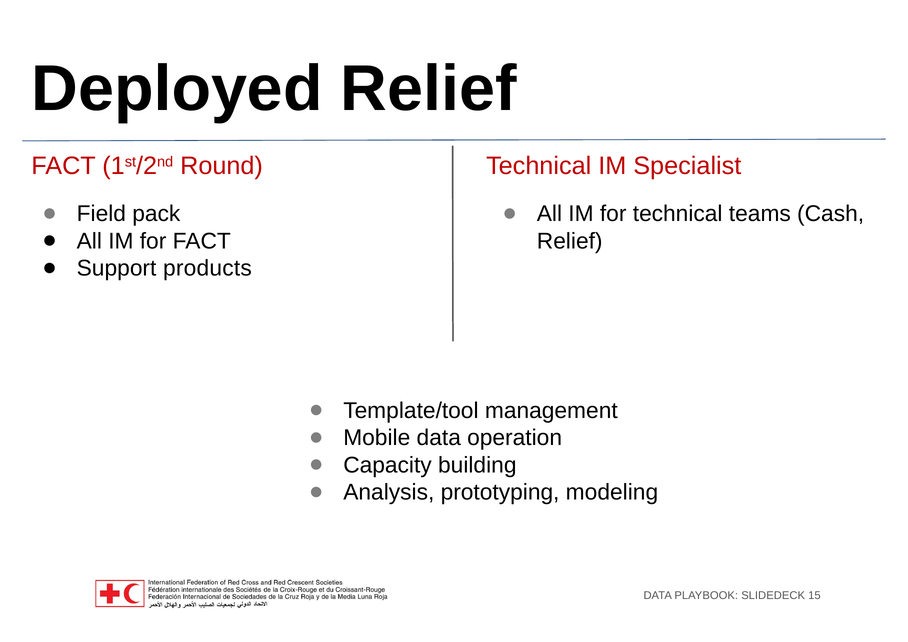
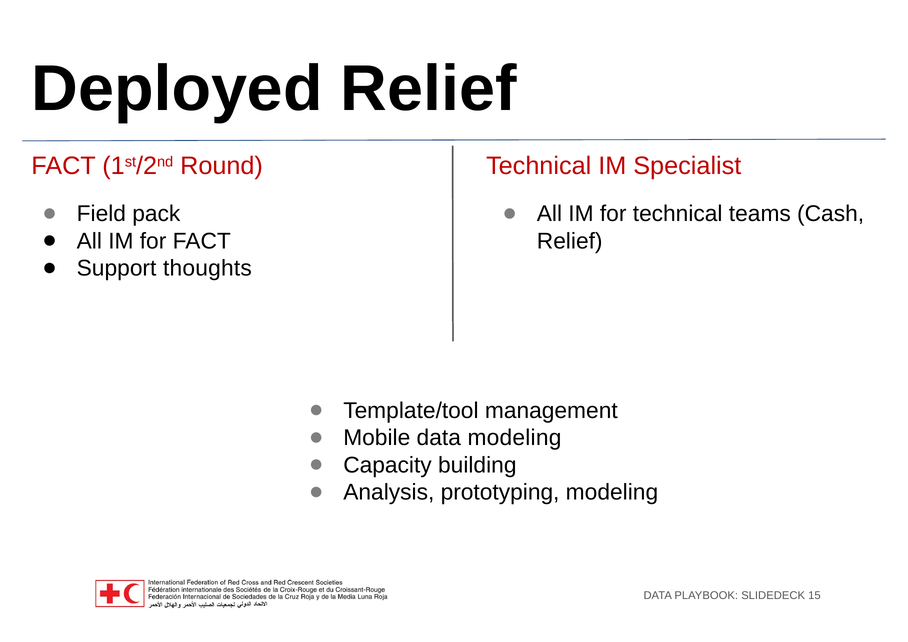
products: products -> thoughts
data operation: operation -> modeling
